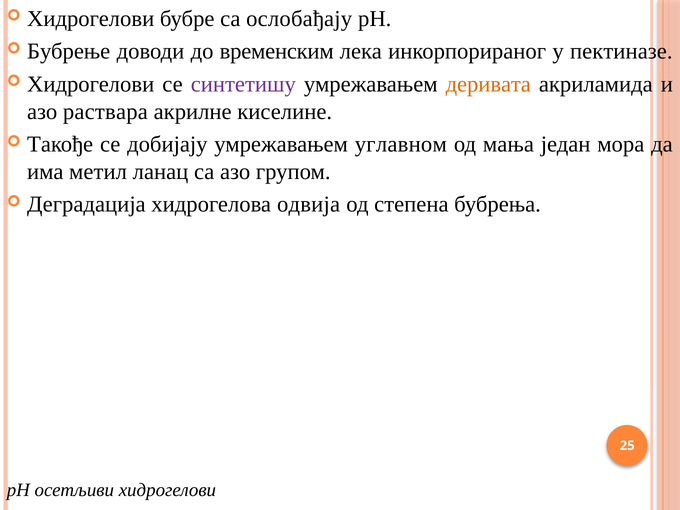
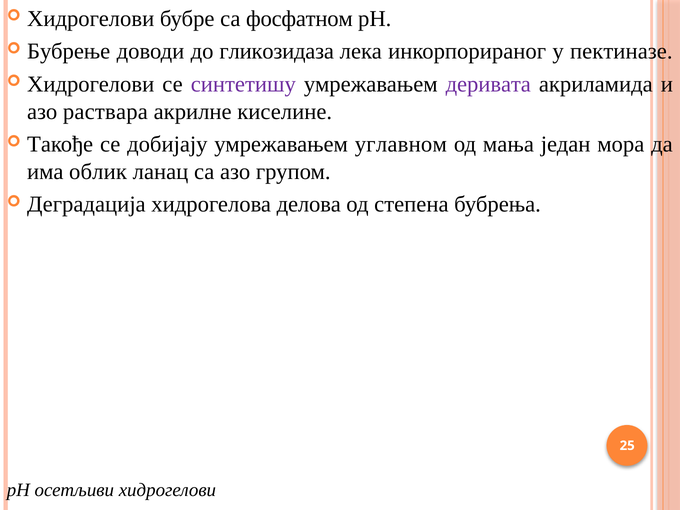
ослобађају: ослобађају -> фосфатном
временским: временским -> гликозидаза
деривата colour: orange -> purple
метил: метил -> облик
одвија: одвија -> делова
